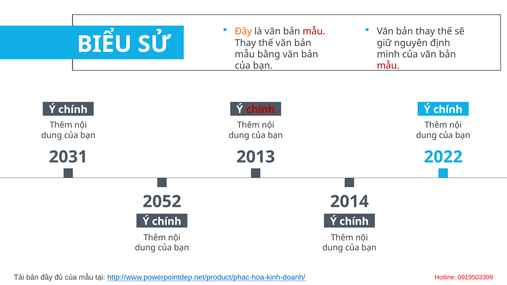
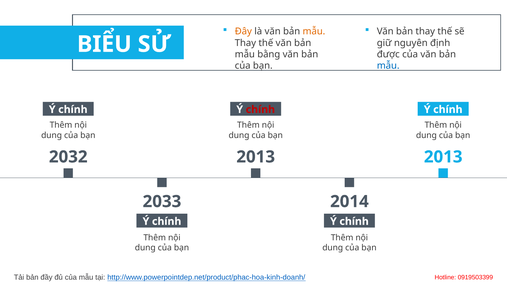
mẫu at (314, 31) colour: red -> orange
minh: minh -> được
mẫu at (388, 66) colour: red -> blue
2031: 2031 -> 2032
2022 at (443, 157): 2022 -> 2013
2052: 2052 -> 2033
